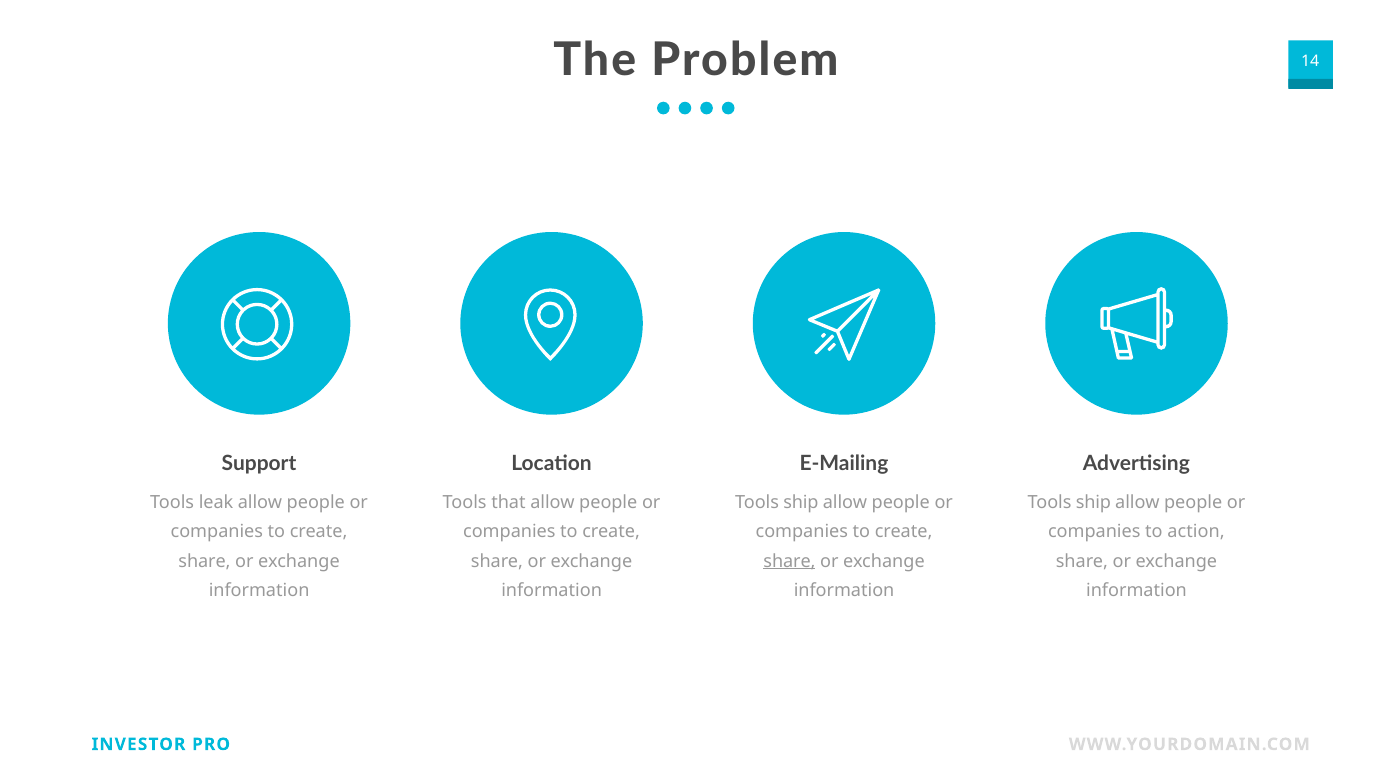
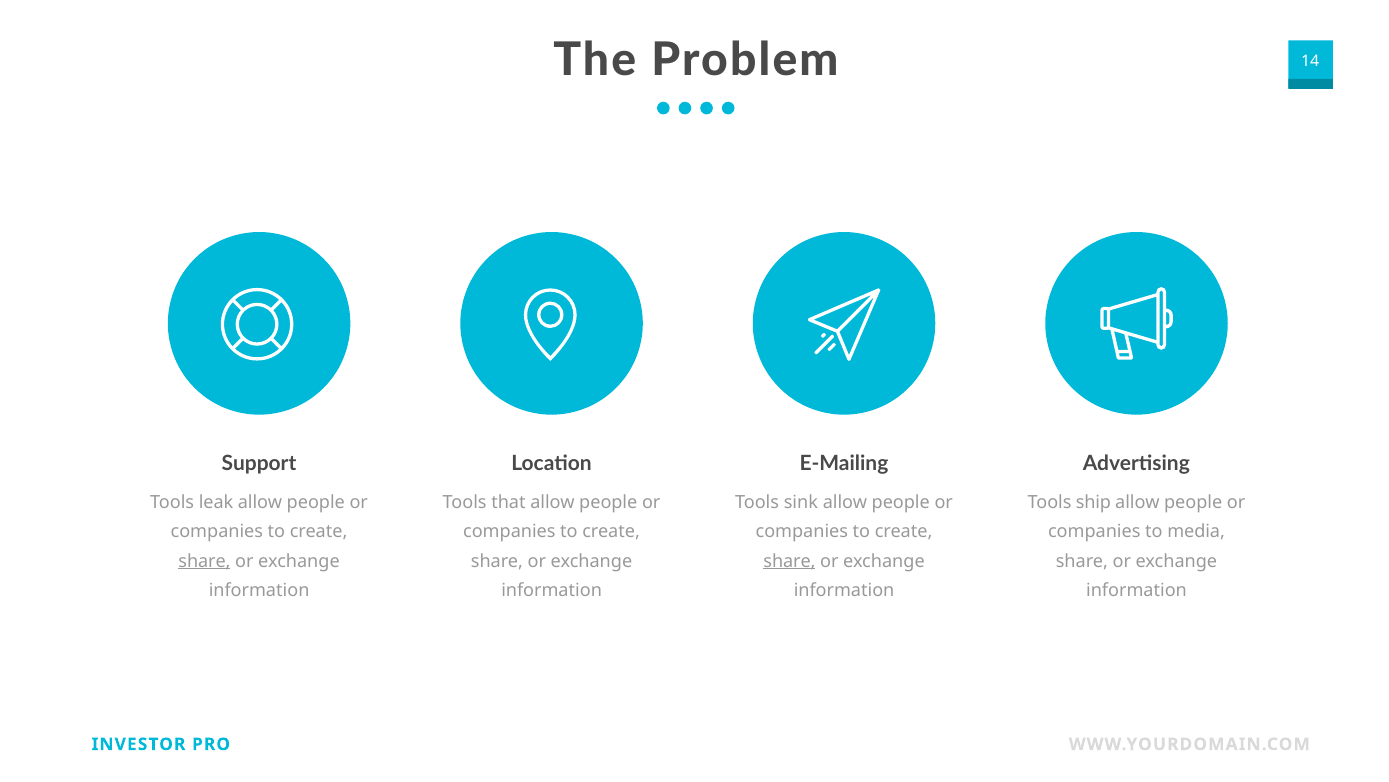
ship at (801, 502): ship -> sink
action: action -> media
share at (205, 561) underline: none -> present
